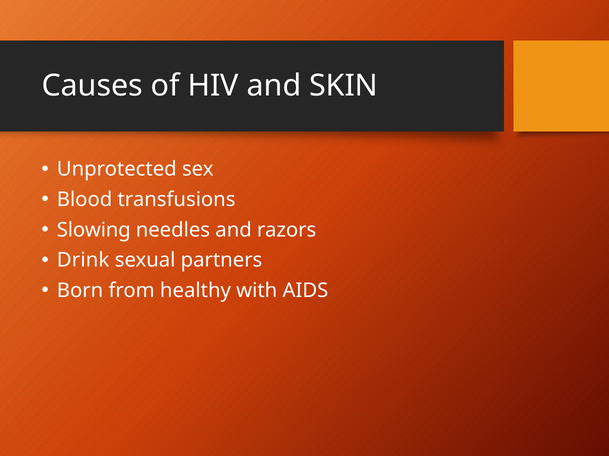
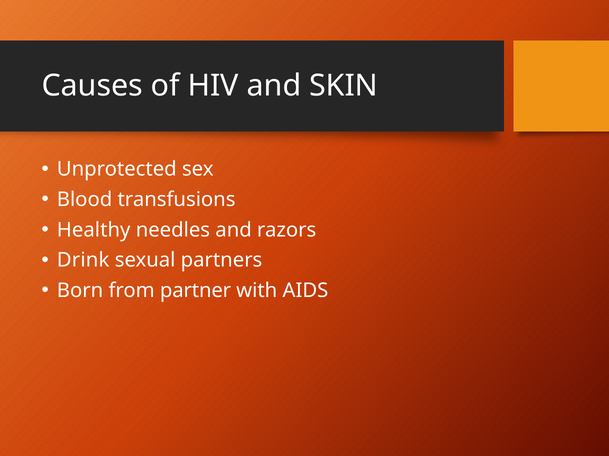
Slowing: Slowing -> Healthy
healthy: healthy -> partner
